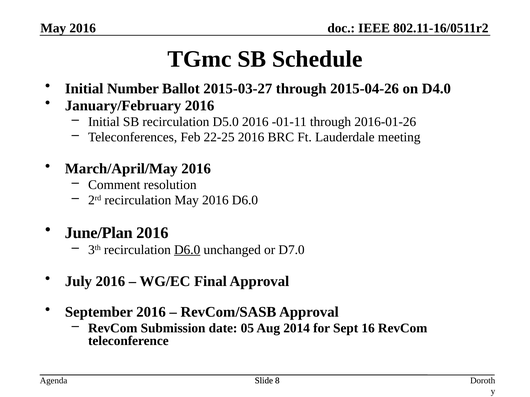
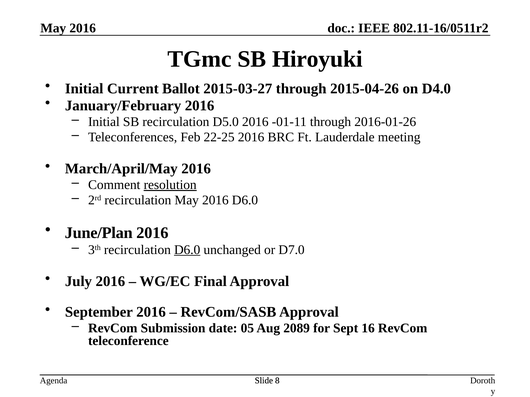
Schedule: Schedule -> Hiroyuki
Number: Number -> Current
resolution underline: none -> present
2014: 2014 -> 2089
